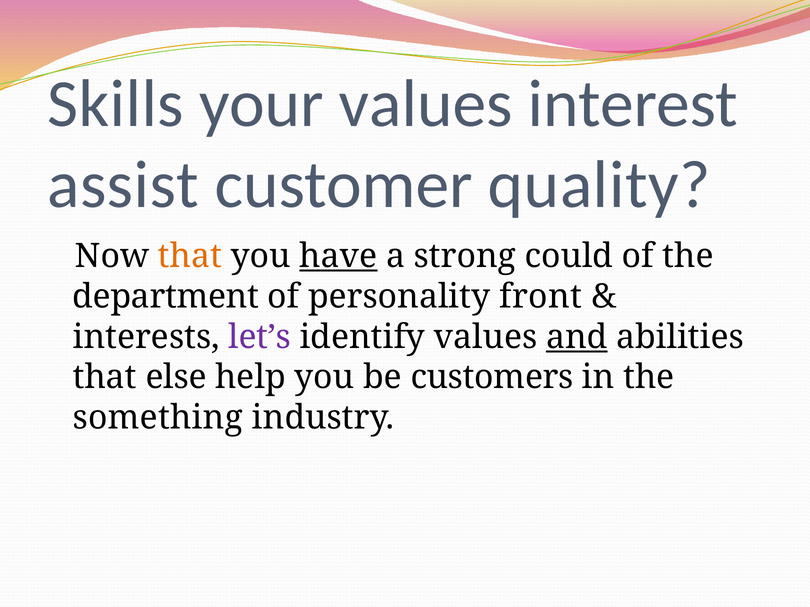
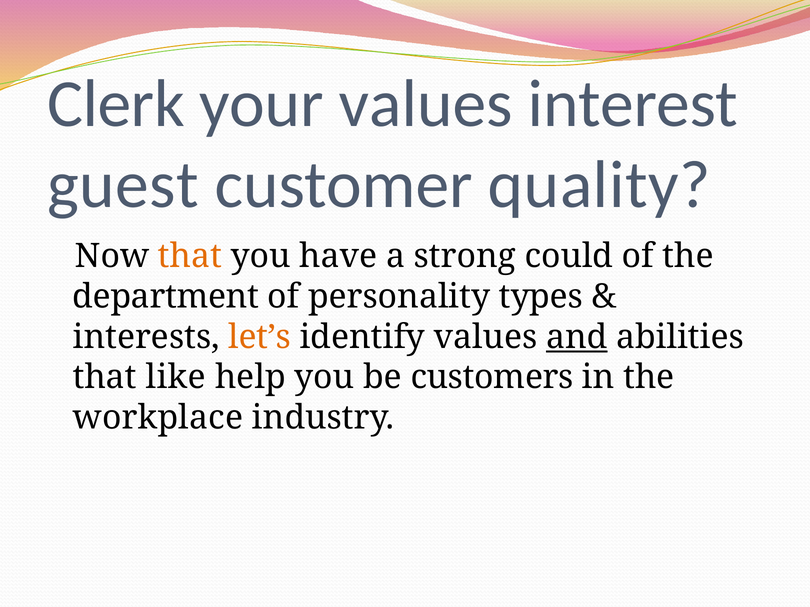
Skills: Skills -> Clerk
assist: assist -> guest
have underline: present -> none
front: front -> types
let’s colour: purple -> orange
else: else -> like
something: something -> workplace
